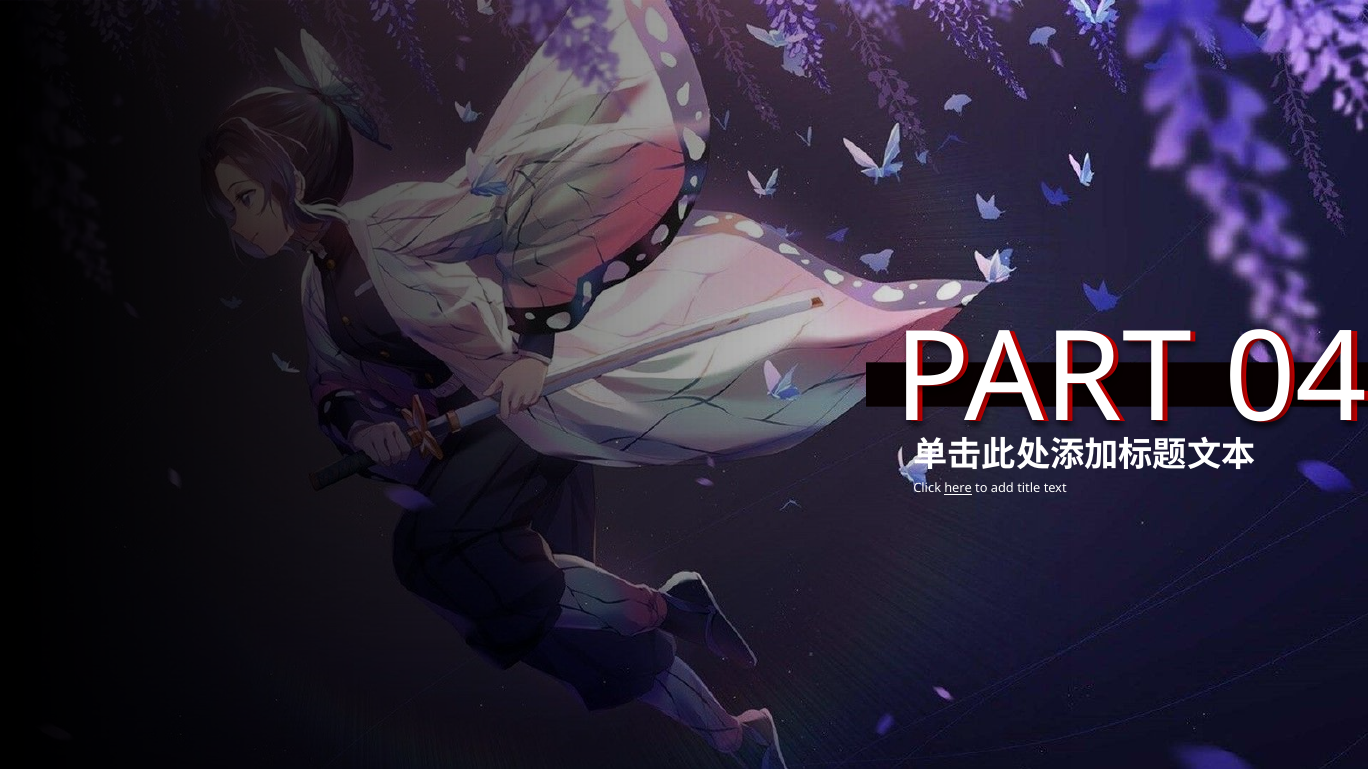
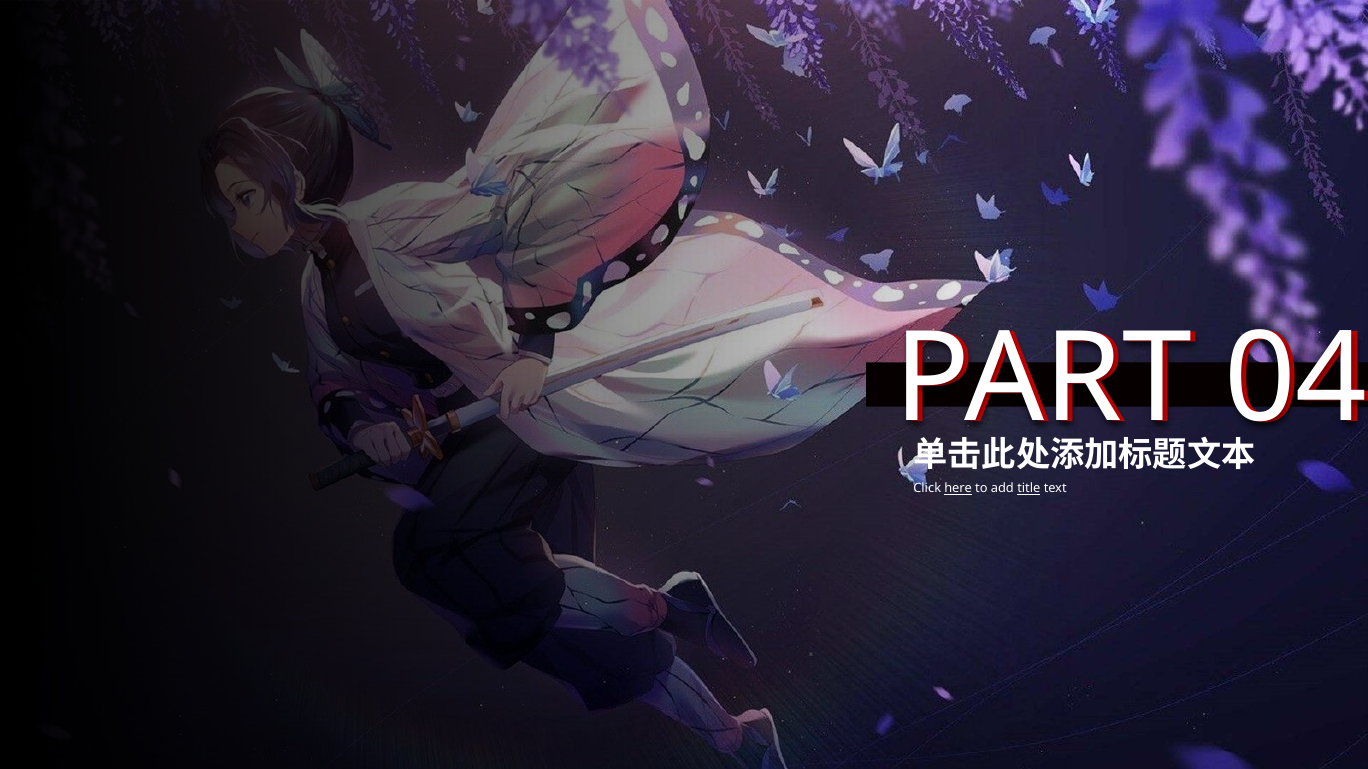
title underline: none -> present
